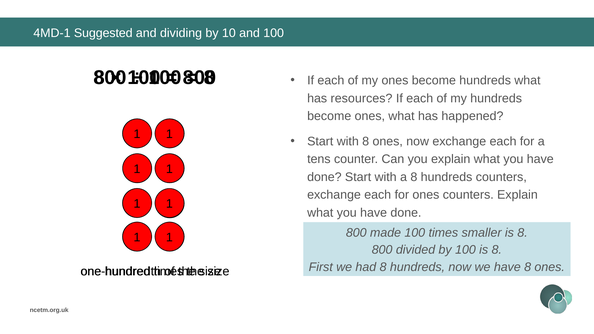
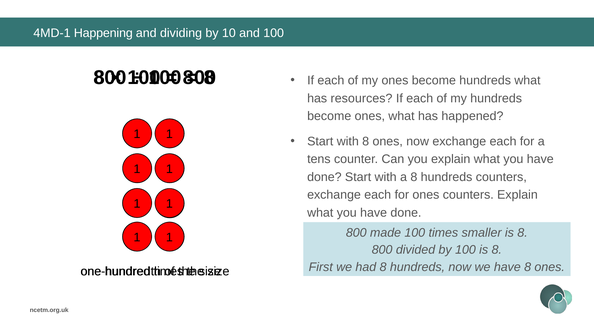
Suggested: Suggested -> Happening
